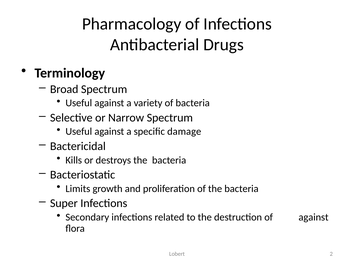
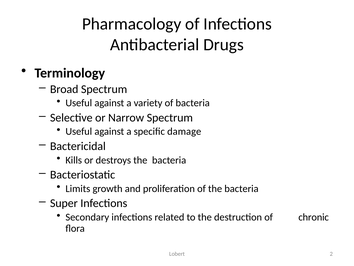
of against: against -> chronic
